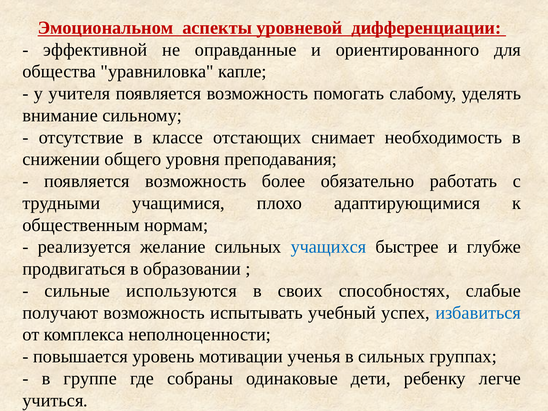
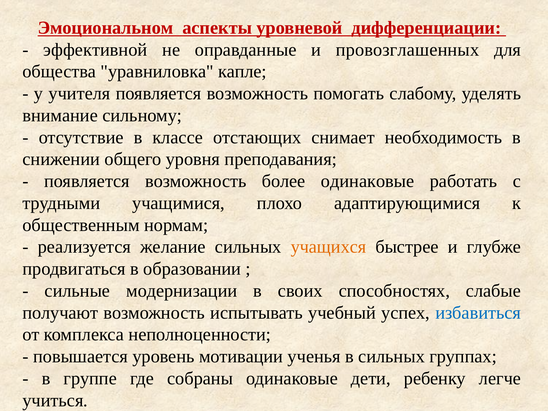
ориентированного: ориентированного -> провозглашенных
более обязательно: обязательно -> одинаковые
учащихся colour: blue -> orange
используются: используются -> модернизации
